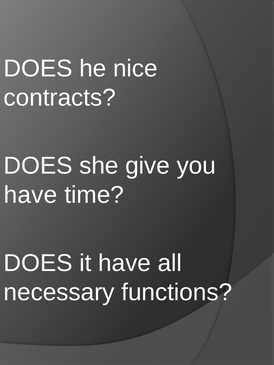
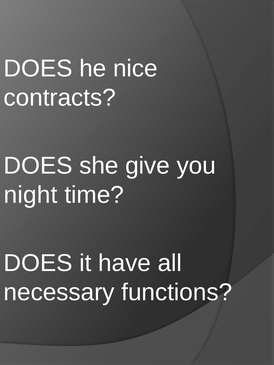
have at (31, 195): have -> night
